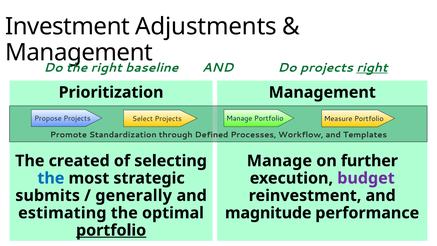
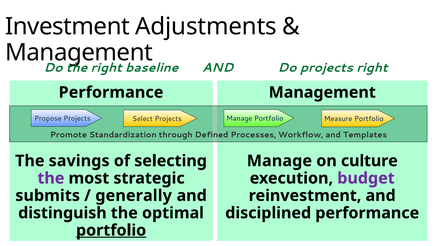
right at (372, 68) underline: present -> none
Prioritization at (111, 92): Prioritization -> Performance
created: created -> savings
further: further -> culture
the at (51, 178) colour: blue -> purple
estimating: estimating -> distinguish
magnitude: magnitude -> disciplined
